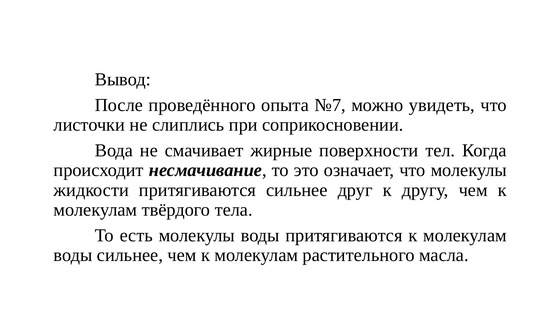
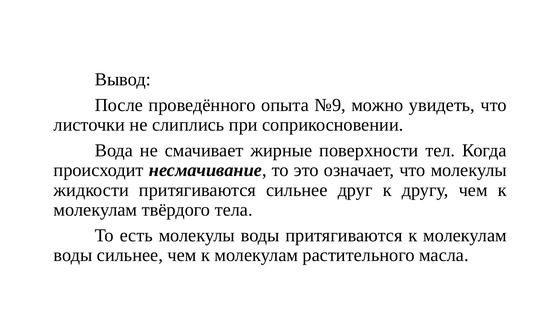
№7: №7 -> №9
